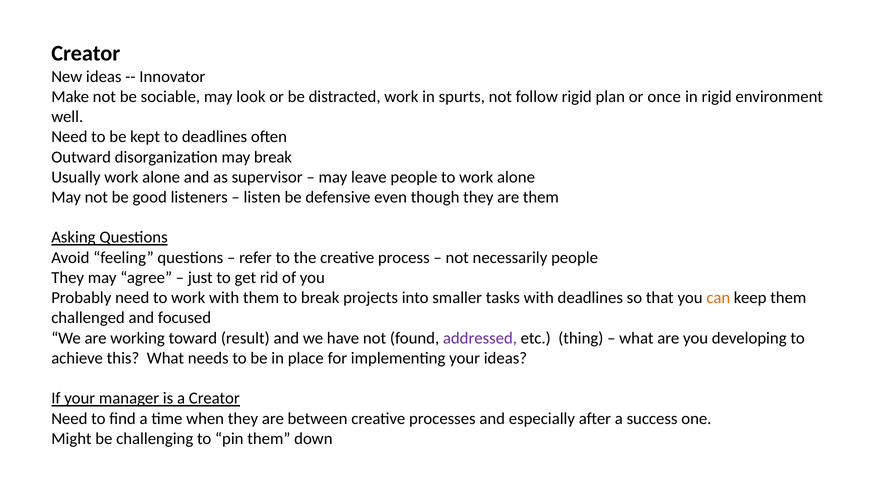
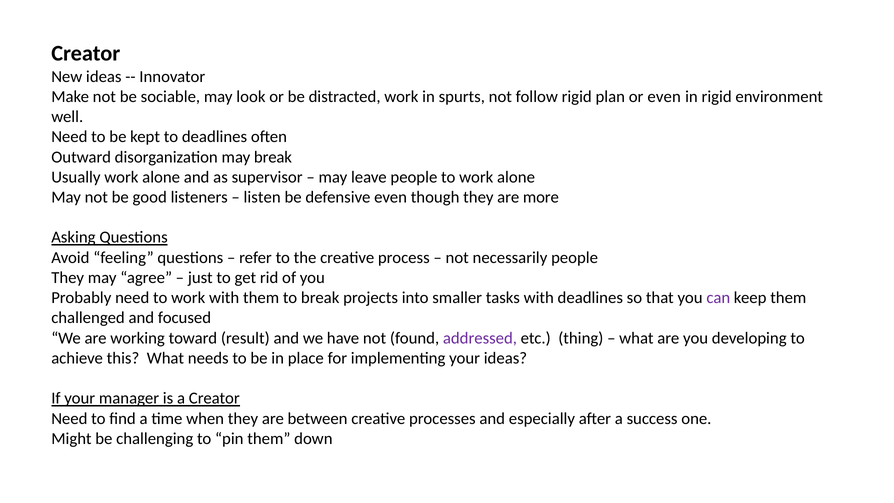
or once: once -> even
are them: them -> more
can colour: orange -> purple
